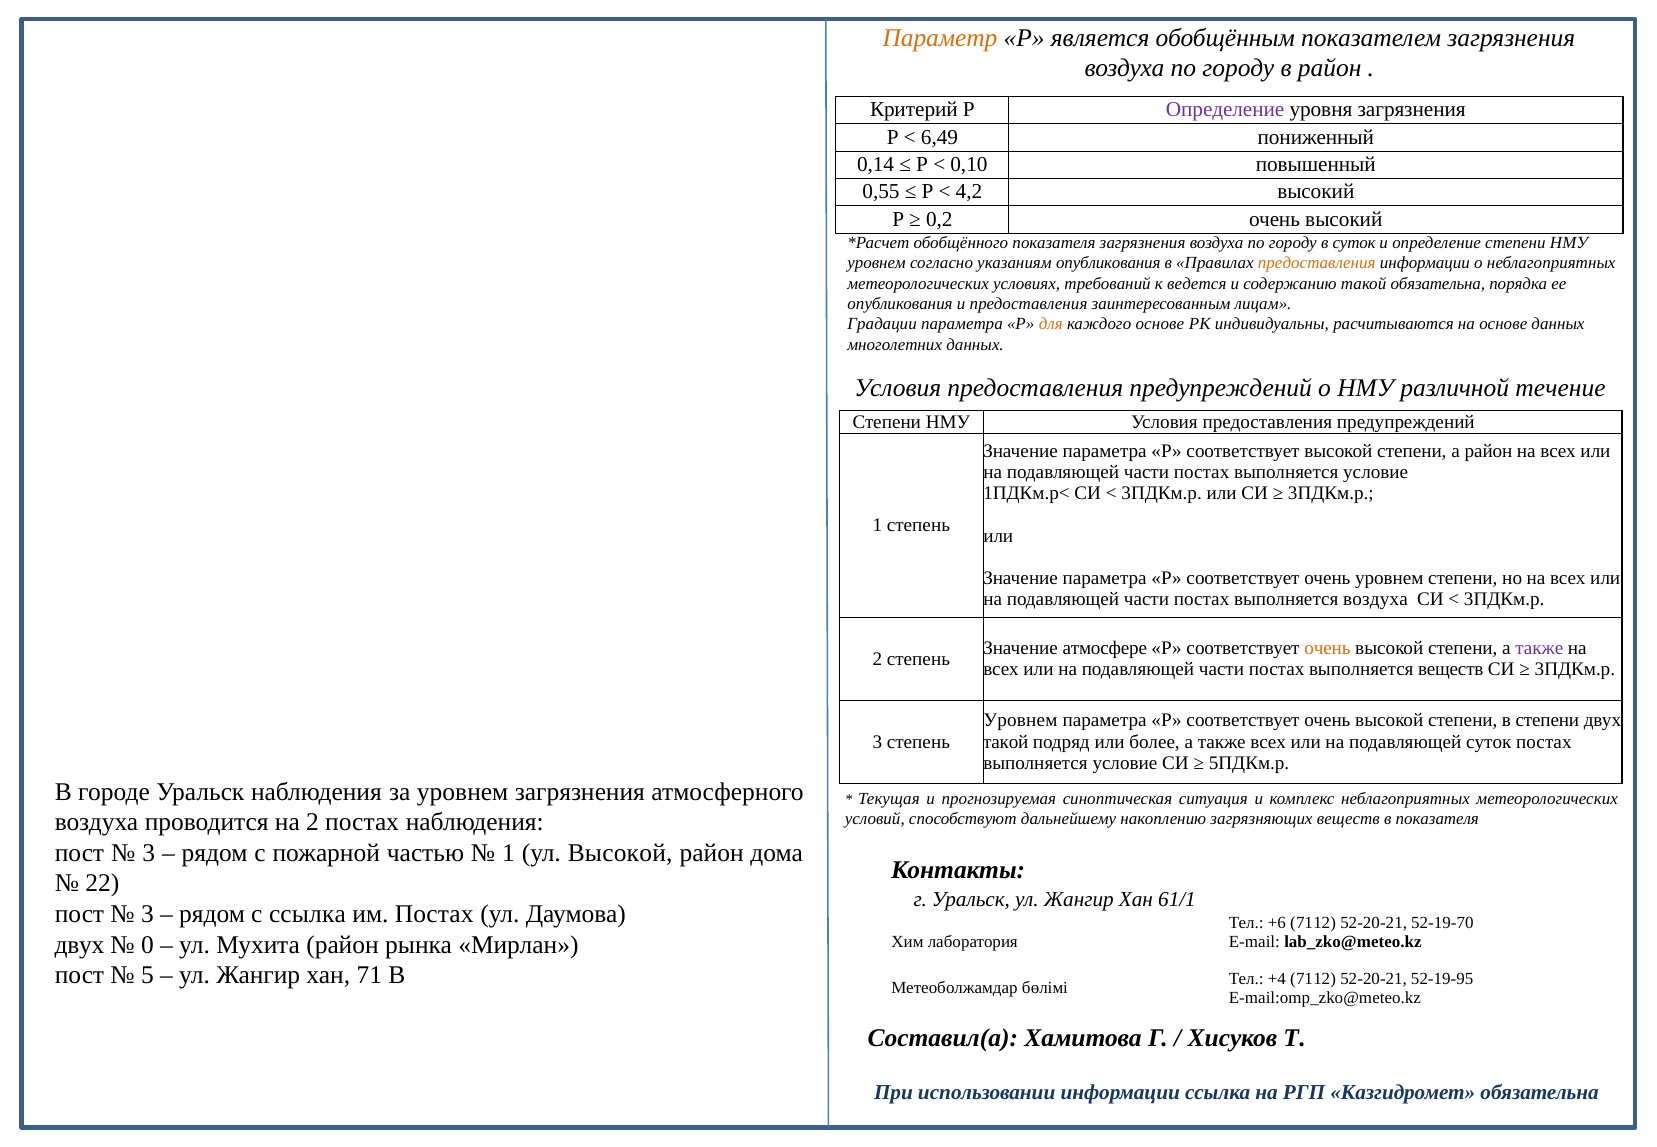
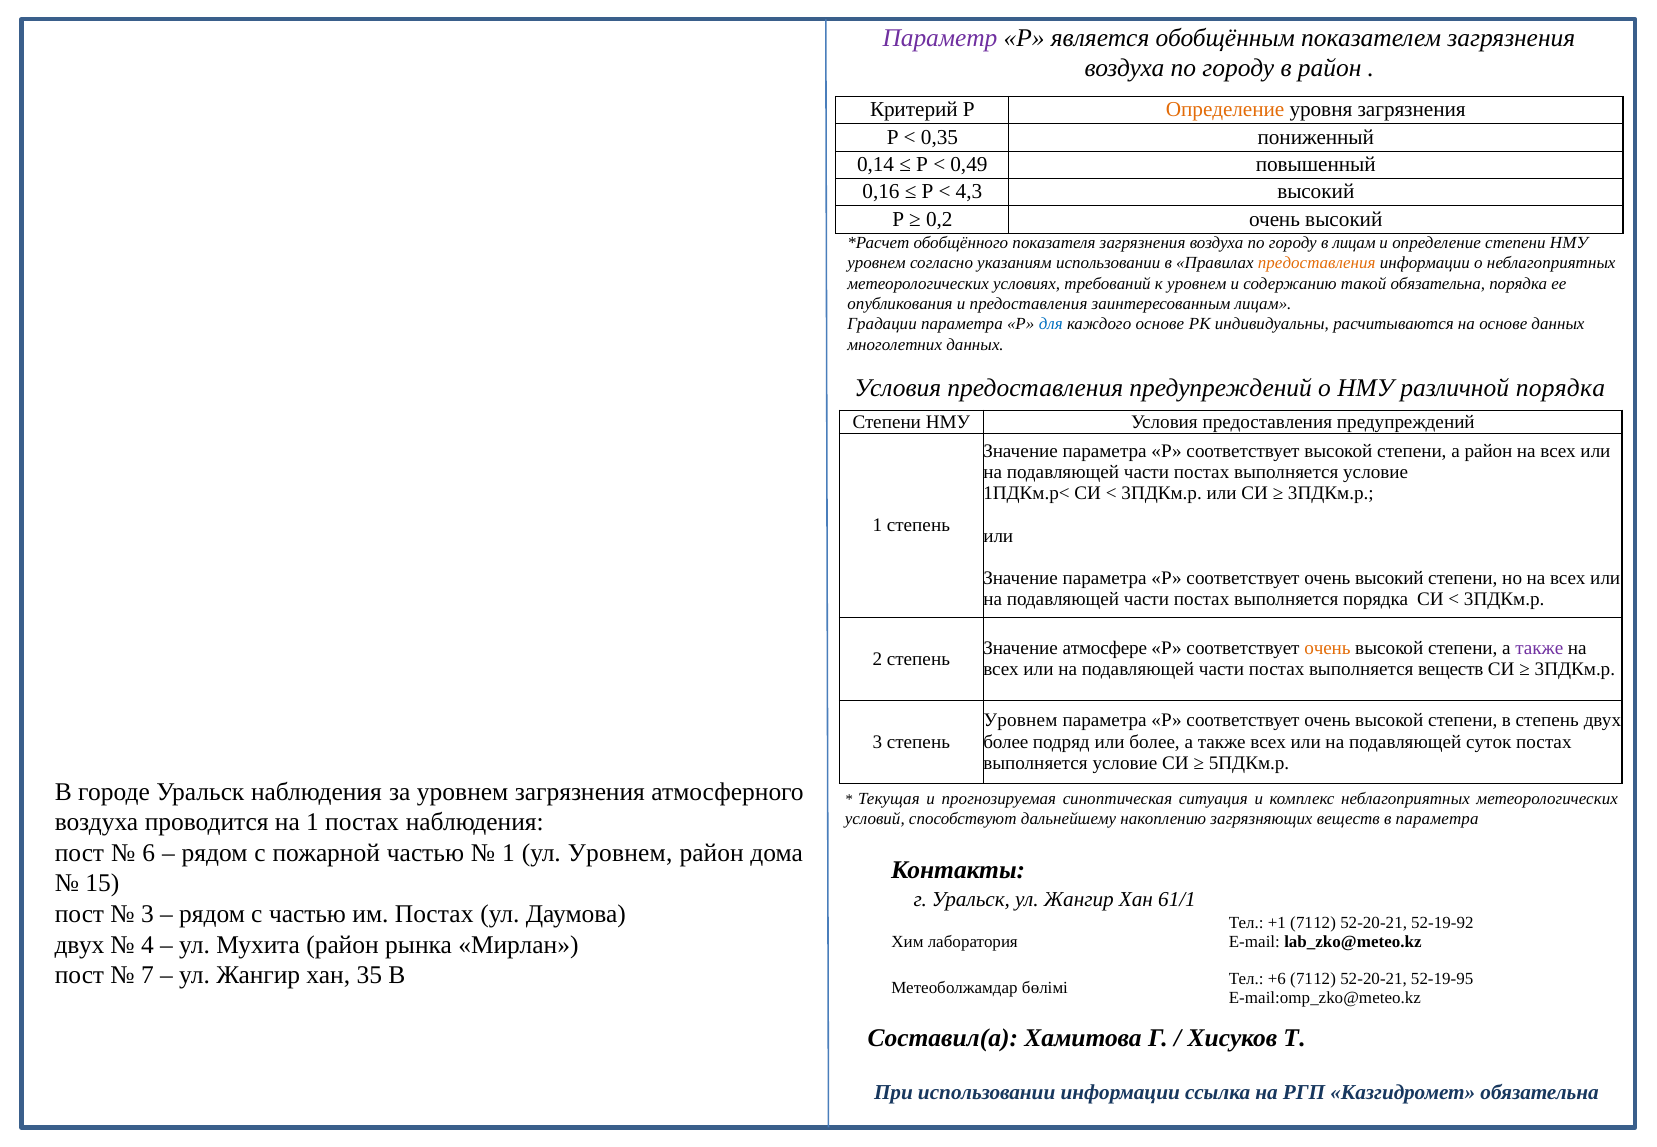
Параметр colour: orange -> purple
Определение at (1225, 110) colour: purple -> orange
6,49: 6,49 -> 0,35
0,10: 0,10 -> 0,49
0,55: 0,55 -> 0,16
4,2: 4,2 -> 4,3
в суток: суток -> лицам
указаниям опубликования: опубликования -> использовании
к ведется: ведется -> уровнем
для colour: orange -> blue
различной течение: течение -> порядка
соответствует очень уровнем: уровнем -> высокий
выполняется воздуха: воздуха -> порядка
в степени: степени -> степень
такой at (1006, 742): такой -> более
на 2: 2 -> 1
в показателя: показателя -> параметра
3 at (149, 853): 3 -> 6
ул Высокой: Высокой -> Уровнем
22: 22 -> 15
с ссылка: ссылка -> частью
+6: +6 -> +1
52-19-70: 52-19-70 -> 52-19-92
0: 0 -> 4
5: 5 -> 7
71: 71 -> 35
+4: +4 -> +6
